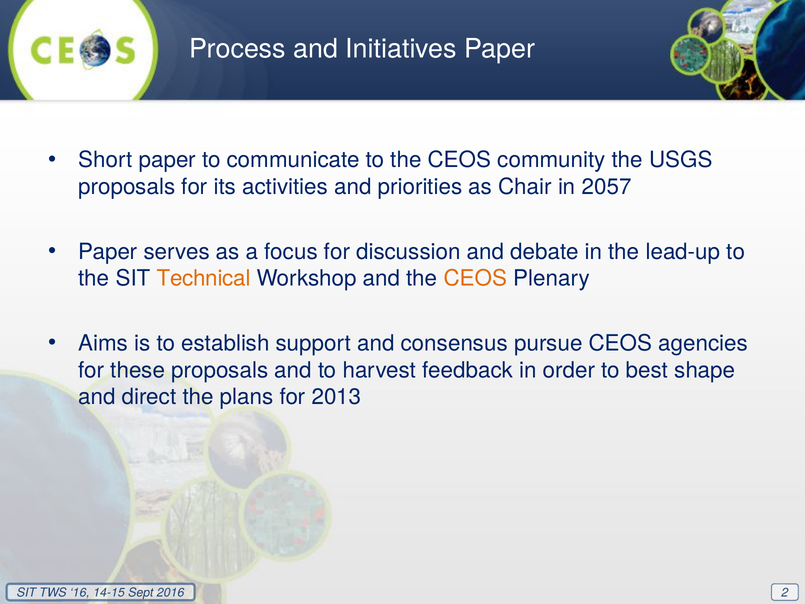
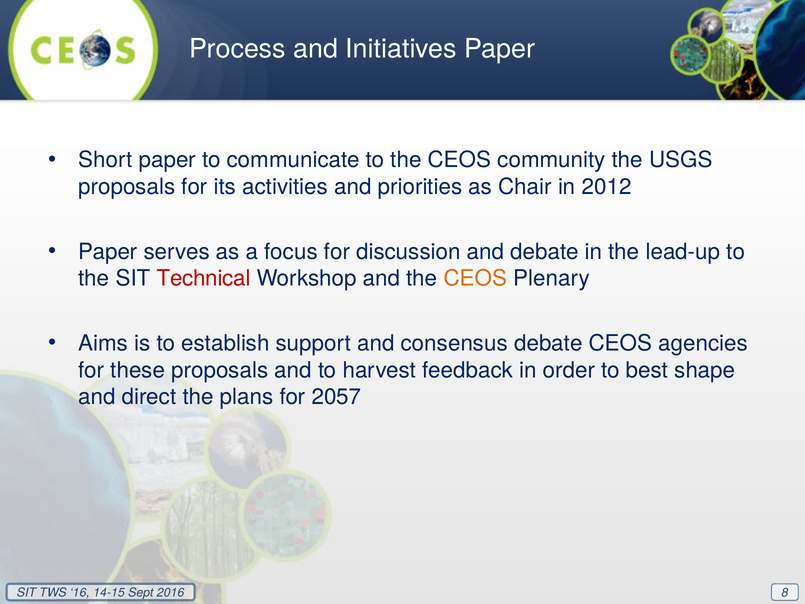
2057: 2057 -> 2012
Technical colour: orange -> red
consensus pursue: pursue -> debate
2013: 2013 -> 2057
2: 2 -> 8
